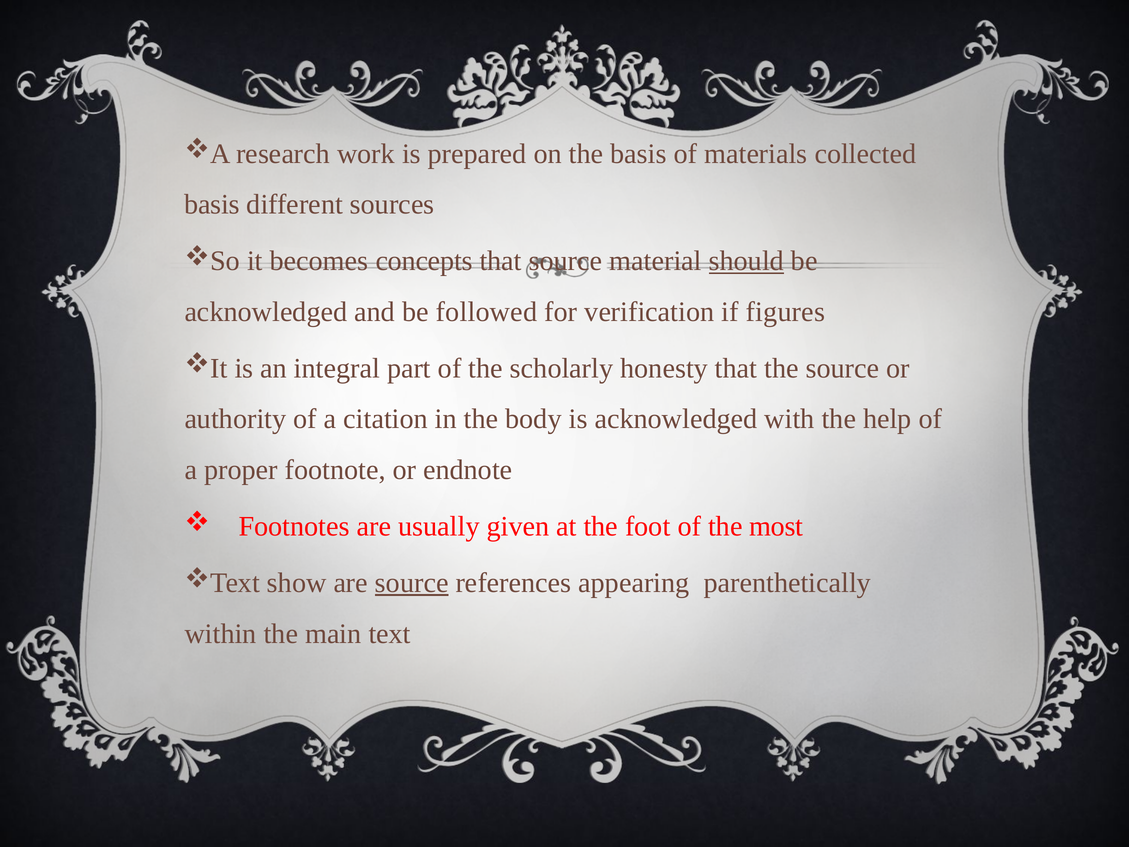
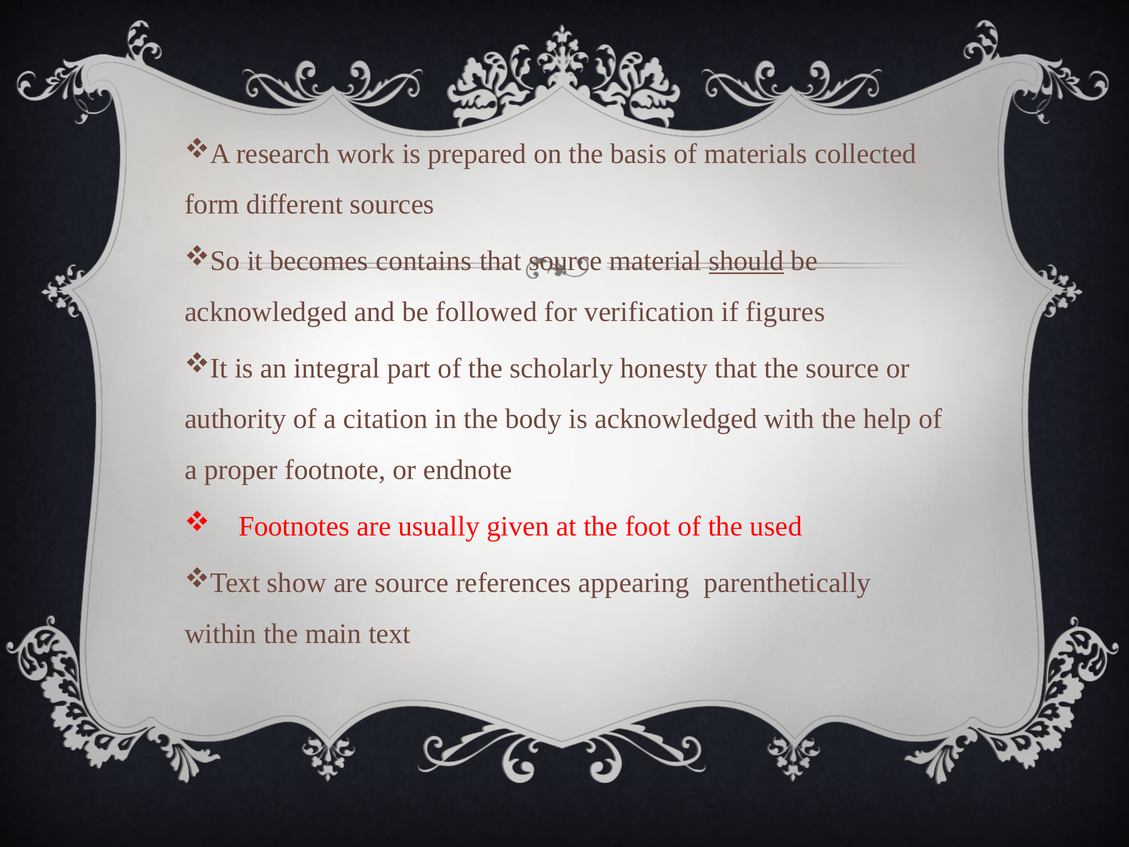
basis at (212, 204): basis -> form
concepts: concepts -> contains
most: most -> used
source at (412, 583) underline: present -> none
